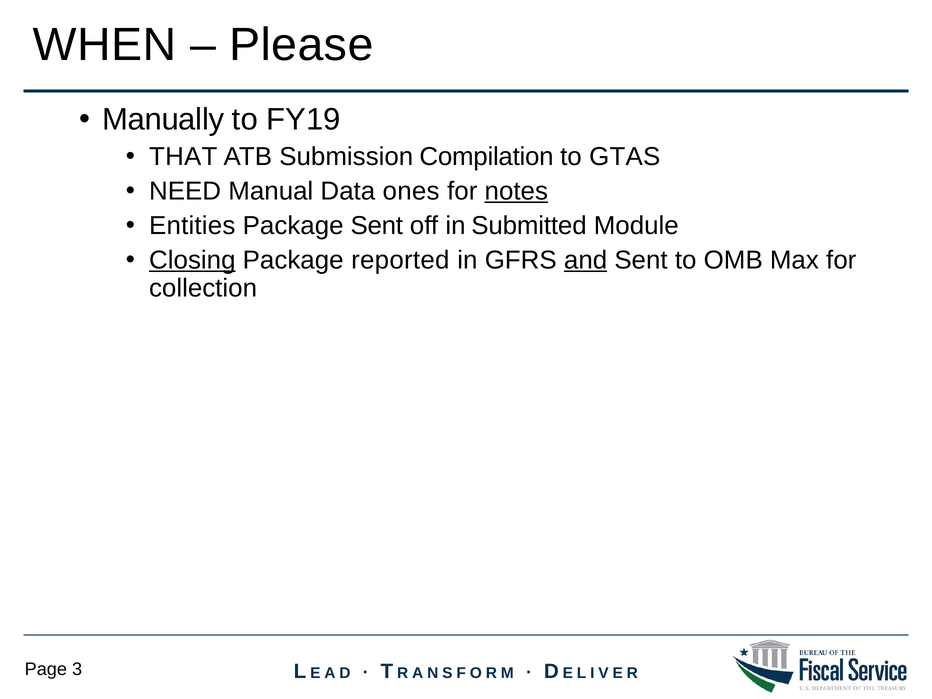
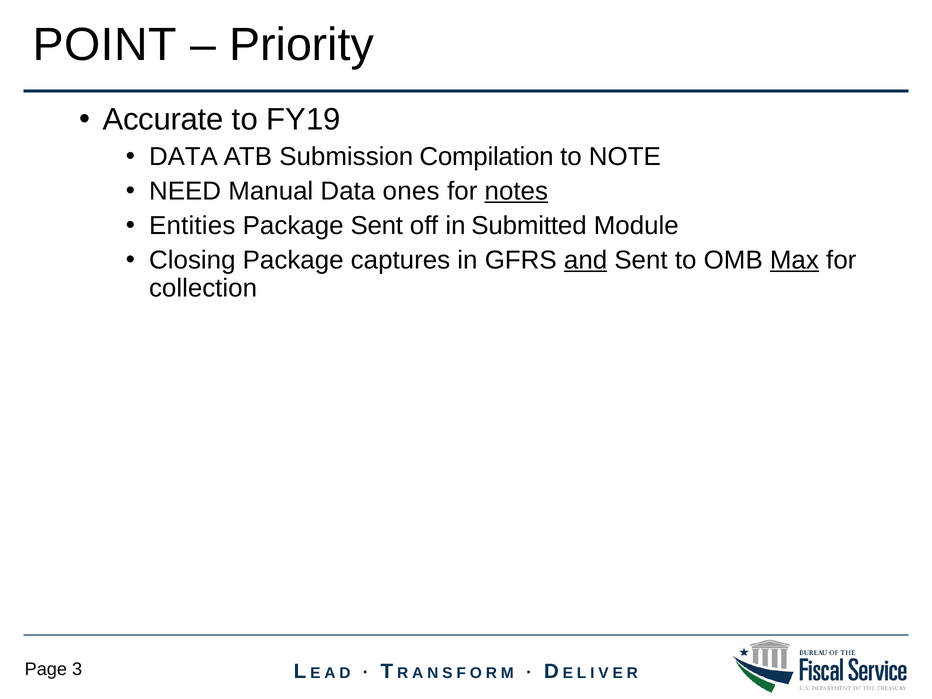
WHEN: WHEN -> POINT
Please: Please -> Priority
Manually: Manually -> Accurate
THAT at (183, 157): THAT -> DATA
GTAS: GTAS -> NOTE
Closing underline: present -> none
reported: reported -> captures
Max underline: none -> present
